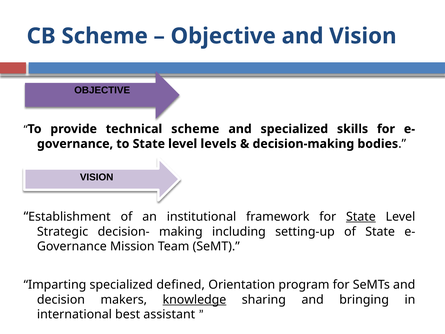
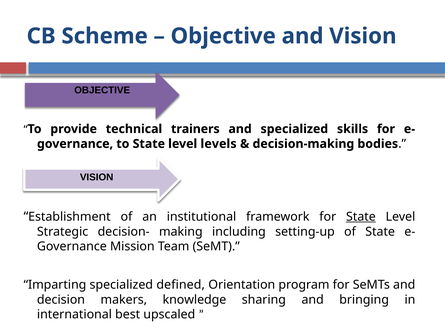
technical scheme: scheme -> trainers
knowledge underline: present -> none
assistant: assistant -> upscaled
